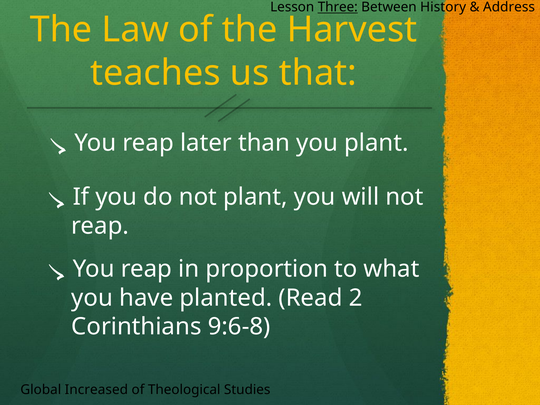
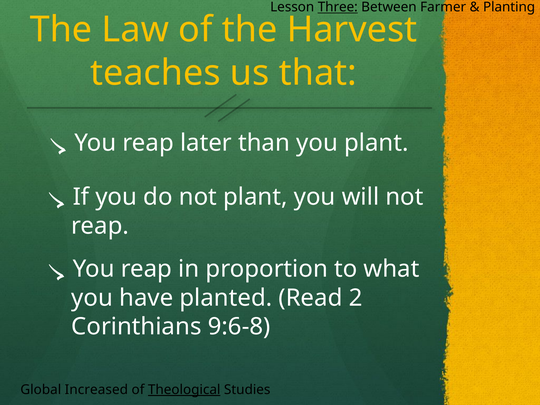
History: History -> Farmer
Address: Address -> Planting
Theological underline: none -> present
